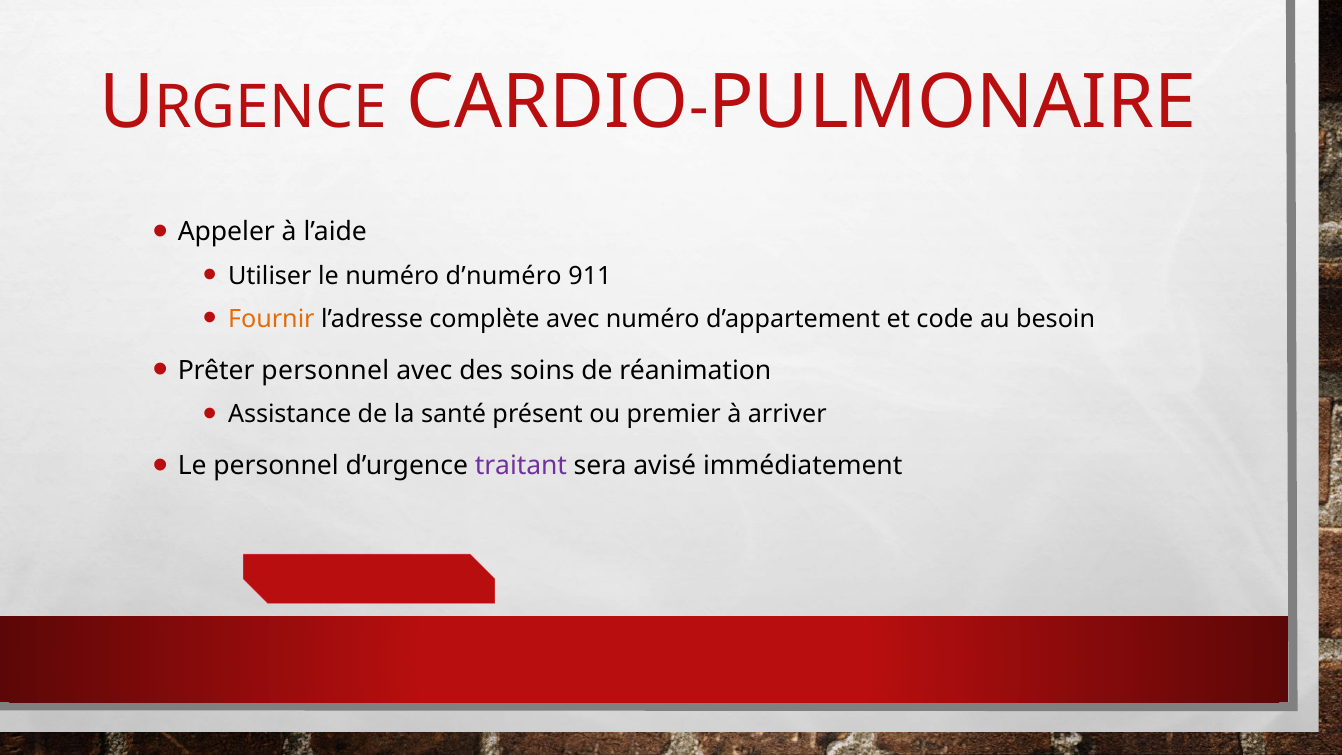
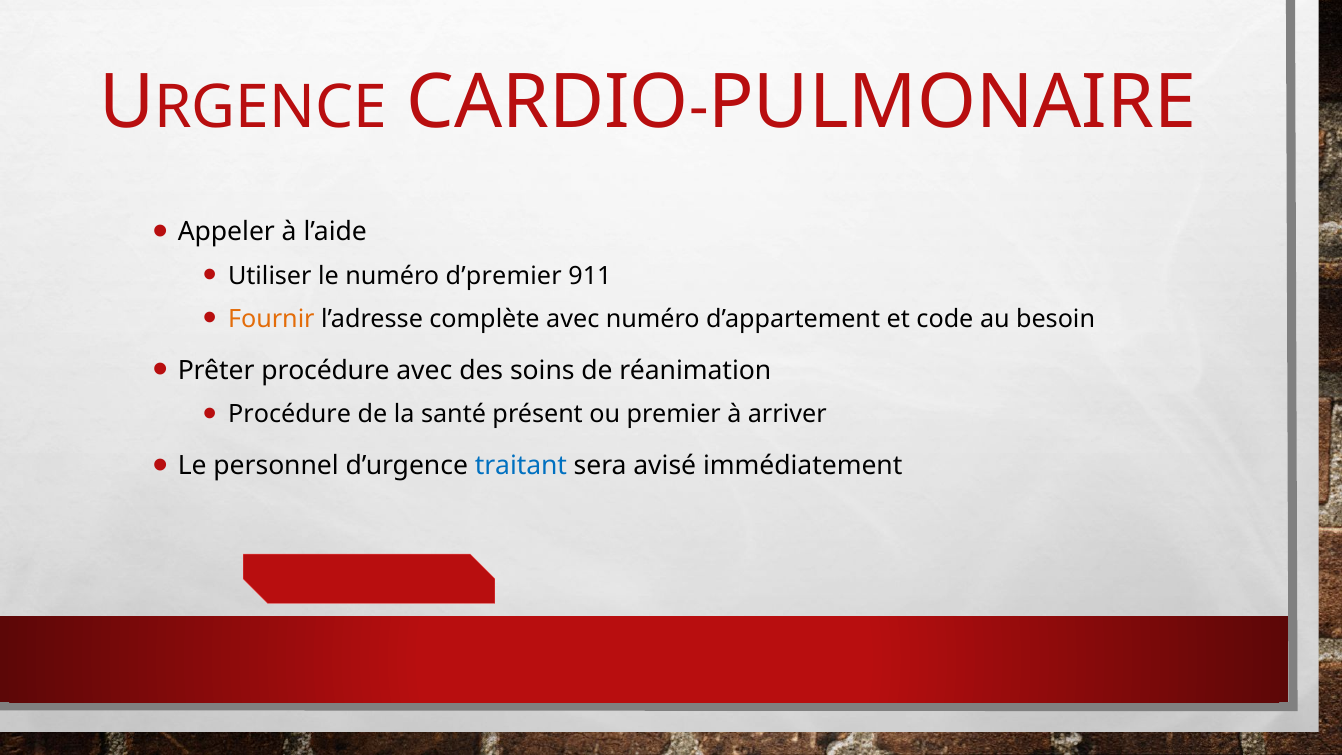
d’numéro: d’numéro -> d’premier
Prêter personnel: personnel -> procédure
Assistance at (290, 414): Assistance -> Procédure
traitant colour: purple -> blue
